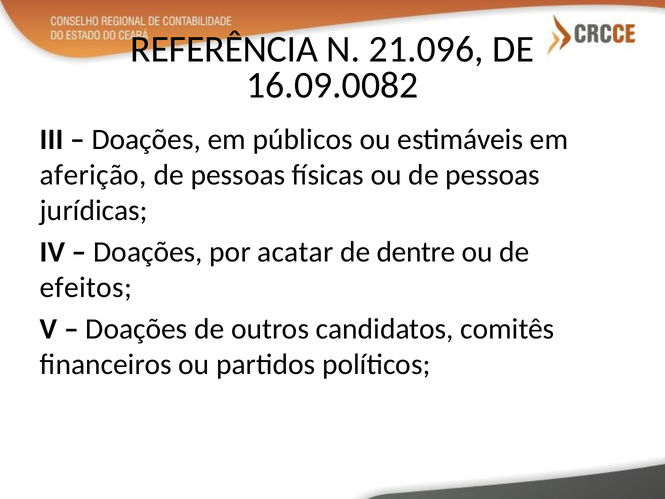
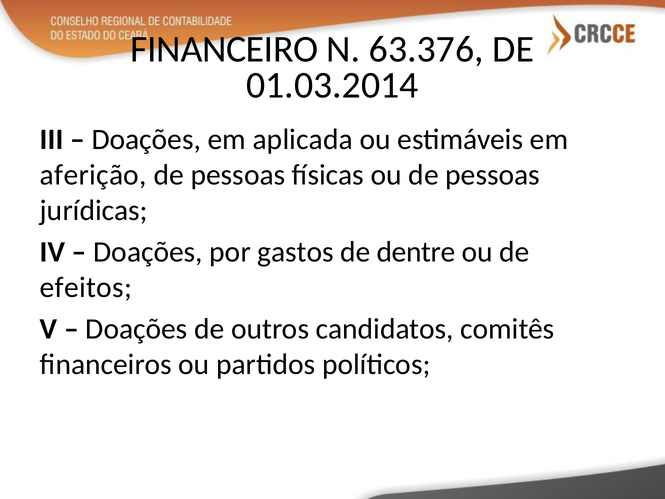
REFERÊNCIA: REFERÊNCIA -> FINANCEIRO
21.096: 21.096 -> 63.376
16.09.0082: 16.09.0082 -> 01.03.2014
públicos: públicos -> aplicada
acatar: acatar -> gastos
